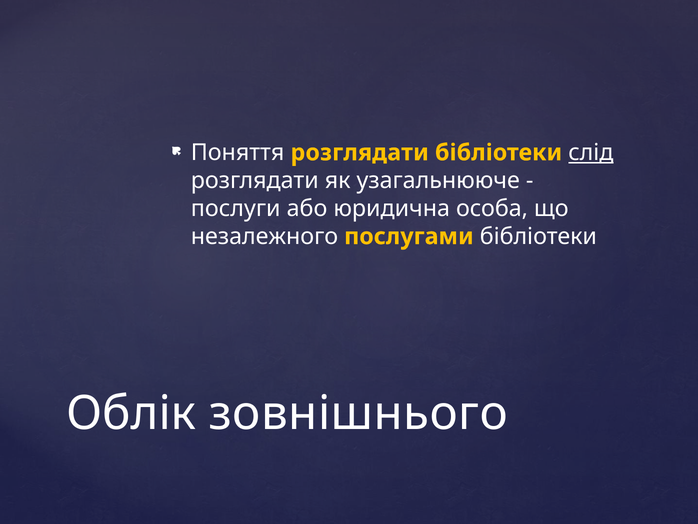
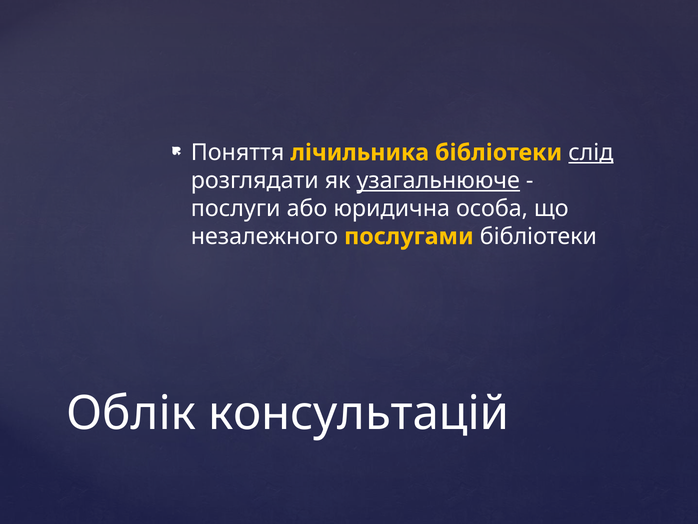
Поняття розглядати: розглядати -> лічильника
узагальнююче underline: none -> present
зовнішнього: зовнішнього -> консультацій
